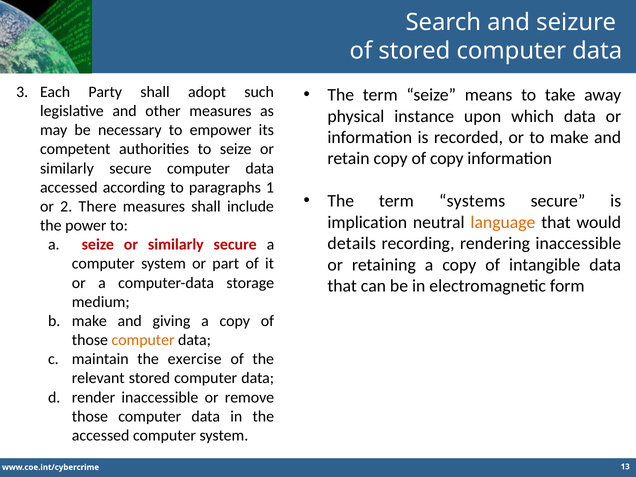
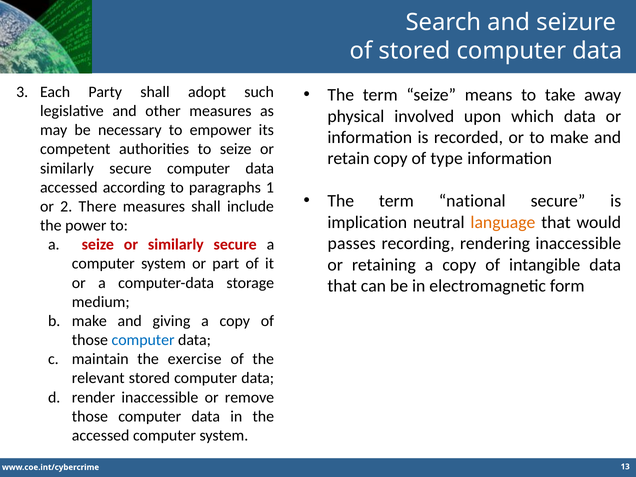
instance: instance -> involved
of copy: copy -> type
systems: systems -> national
details: details -> passes
computer at (143, 340) colour: orange -> blue
